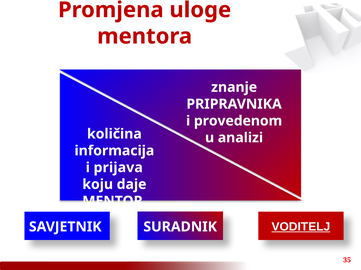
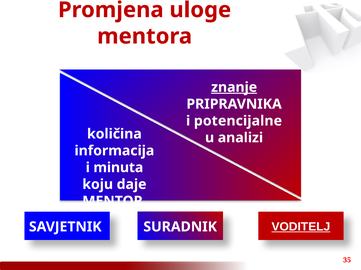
znanje underline: none -> present
provedenom: provedenom -> potencijalne
prijava: prijava -> minuta
